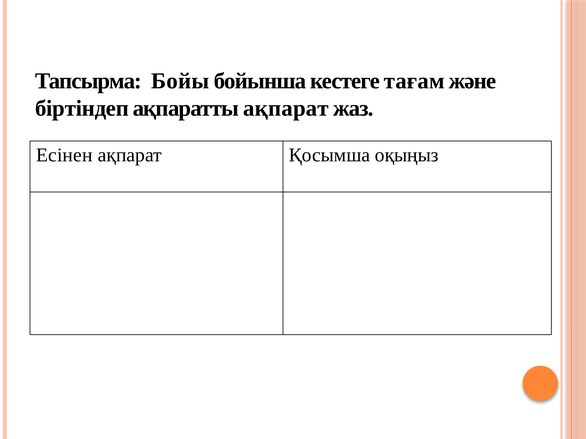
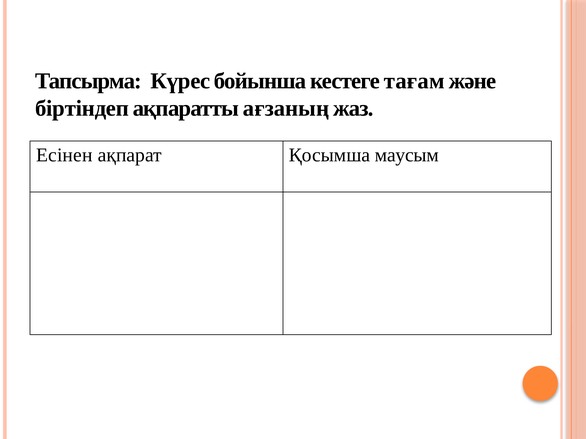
Бойы: Бойы -> Күрес
ақпаратты ақпарат: ақпарат -> ағзаның
оқыңыз: оқыңыз -> маусым
